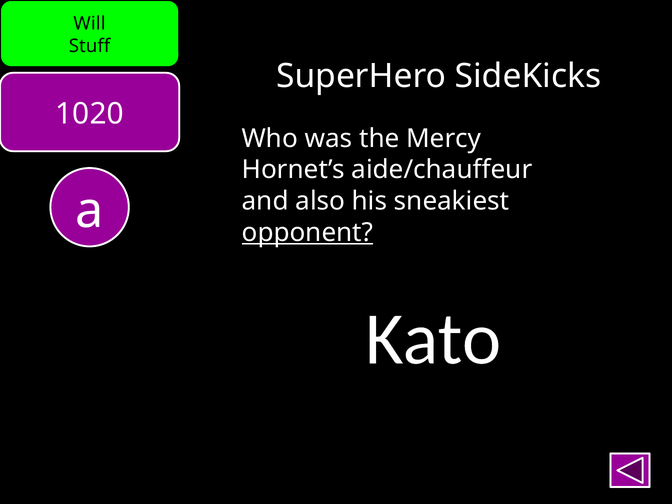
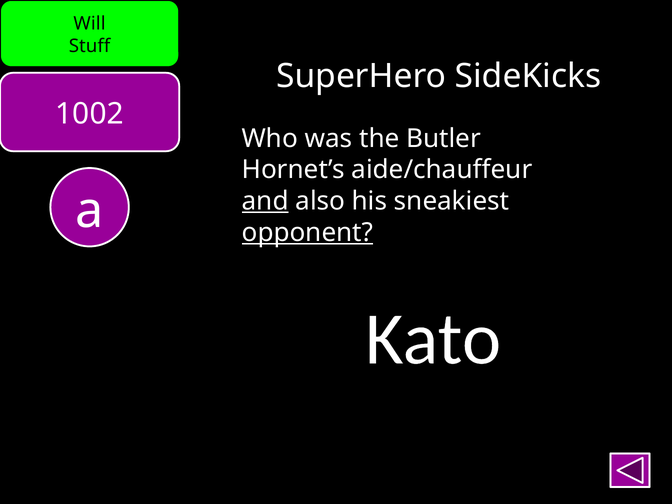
1020: 1020 -> 1002
Mercy: Mercy -> Butler
and underline: none -> present
